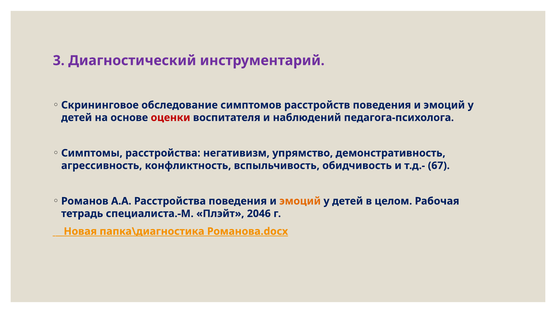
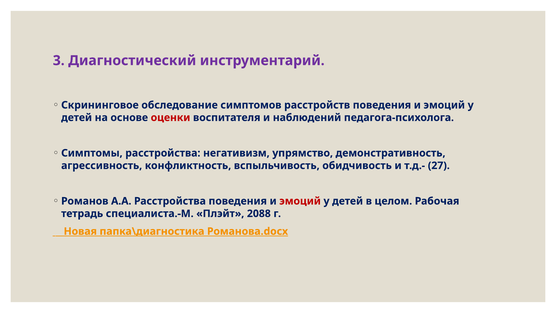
67: 67 -> 27
эмоций at (300, 201) colour: orange -> red
2046: 2046 -> 2088
